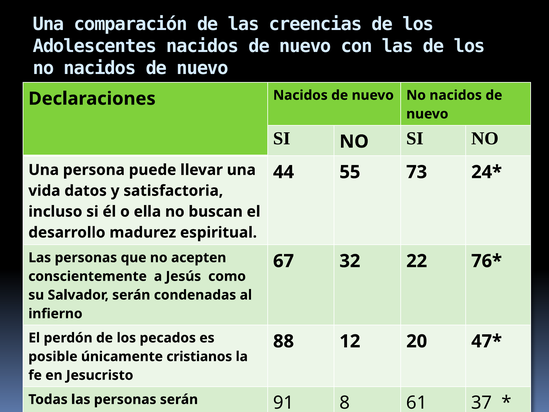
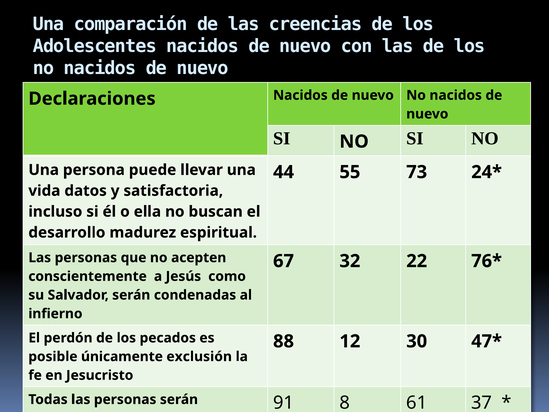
20: 20 -> 30
cristianos: cristianos -> exclusión
